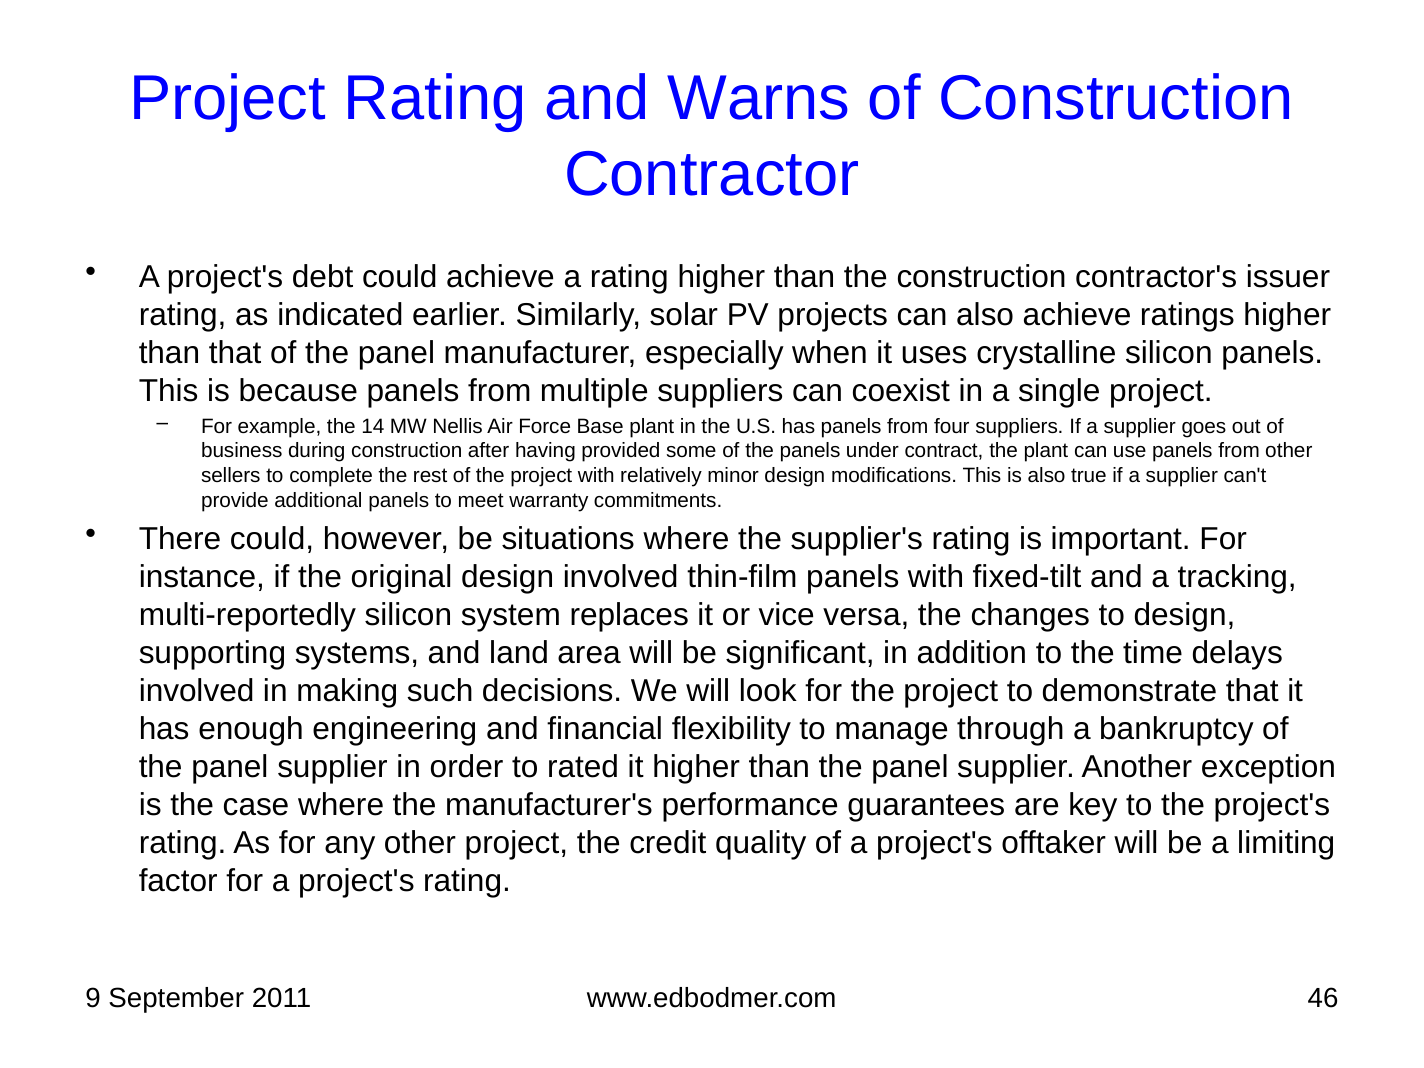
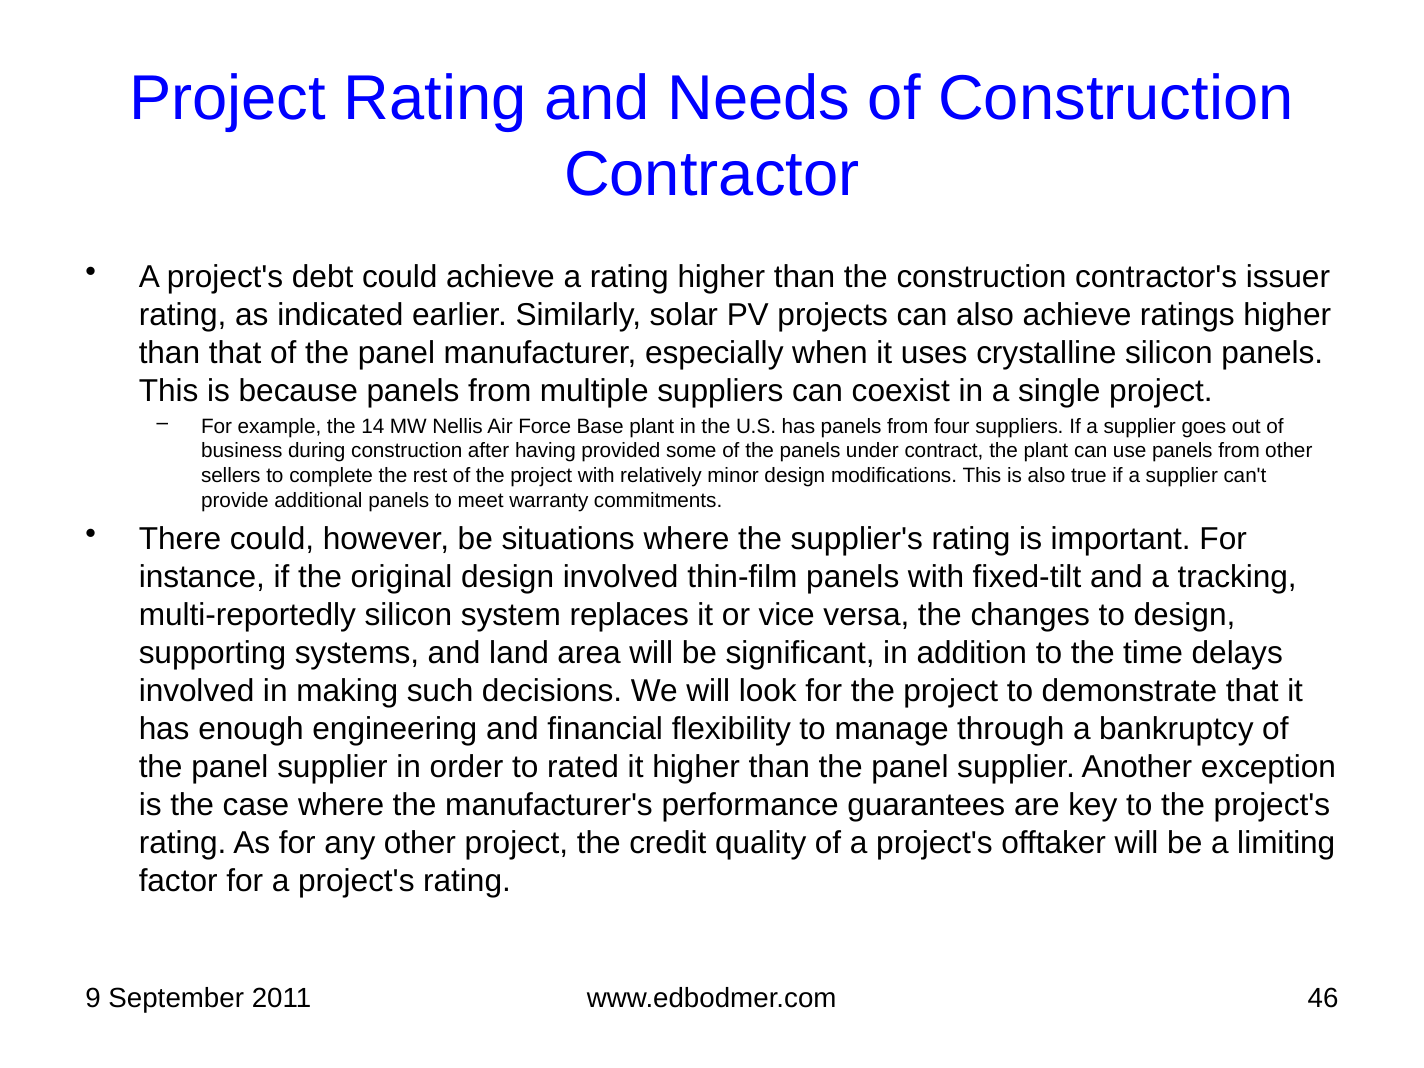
Warns: Warns -> Needs
